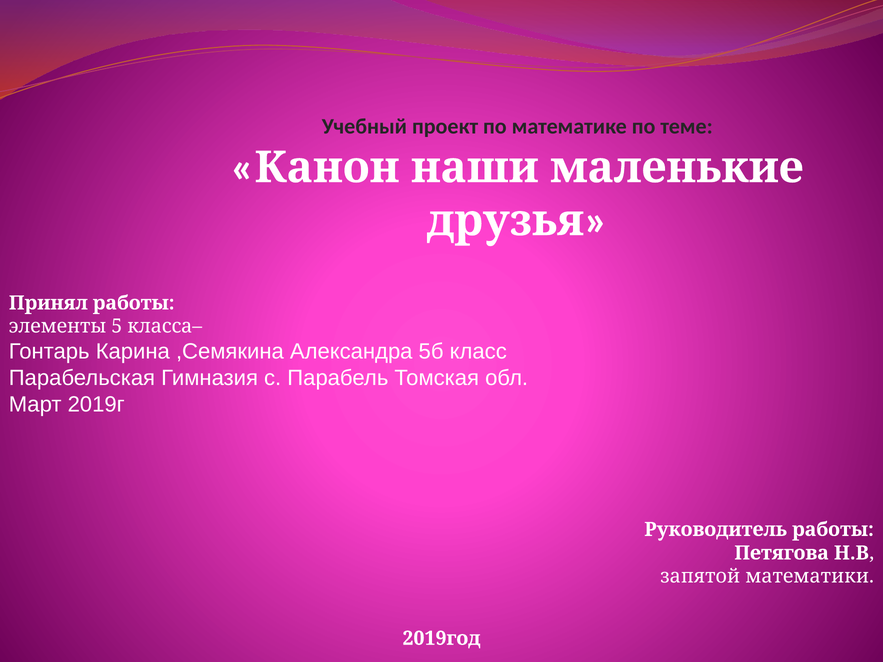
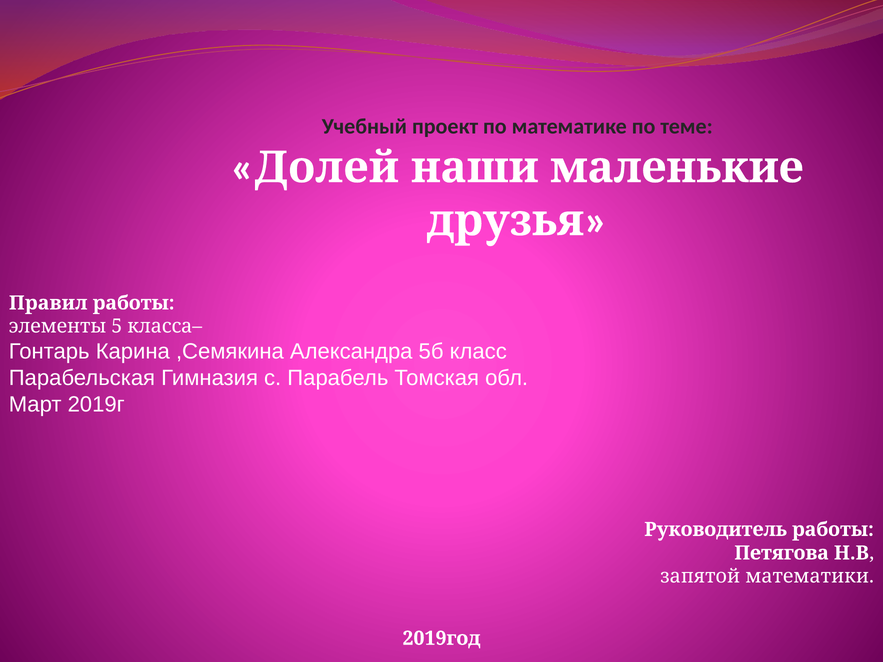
Канон: Канон -> Долей
Принял: Принял -> Правил
